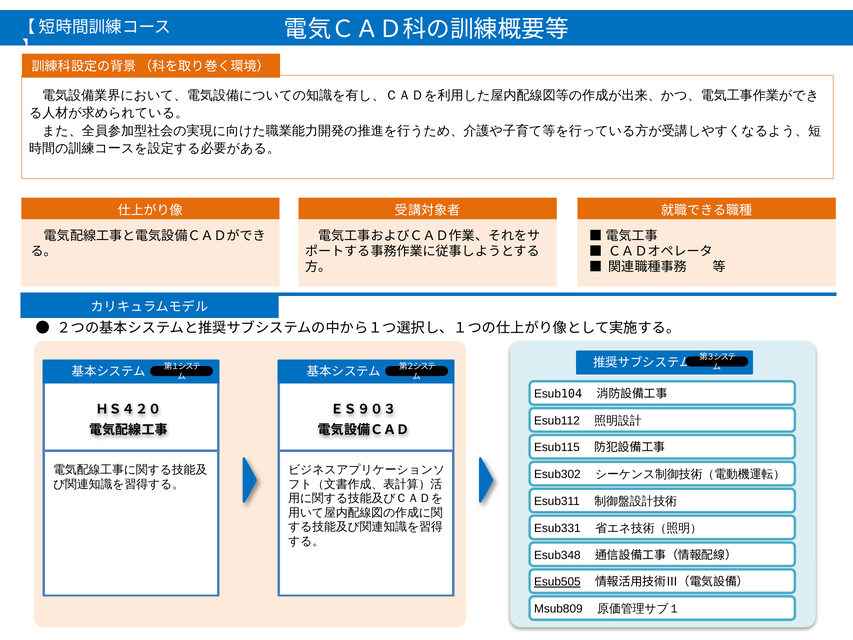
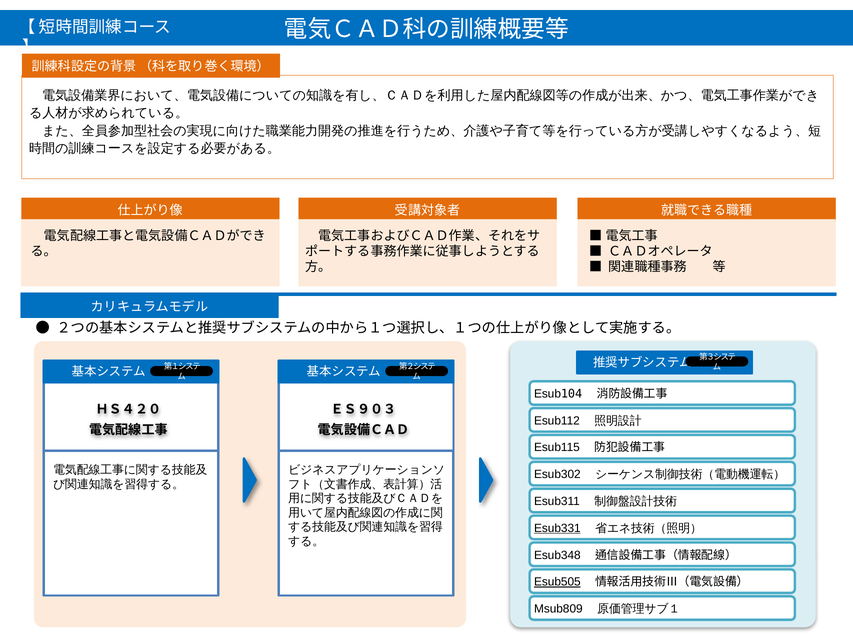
Esub331 underline: none -> present
